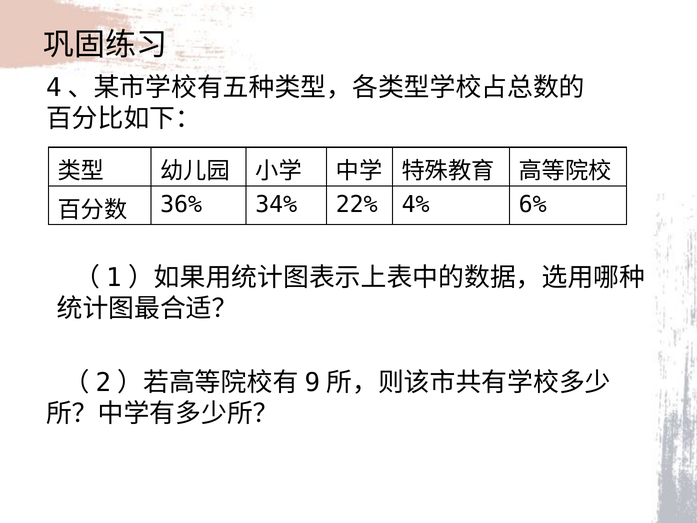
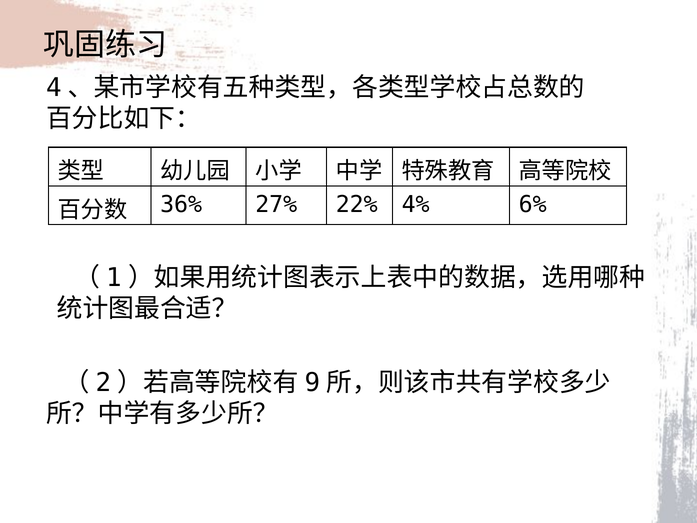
34%: 34% -> 27%
